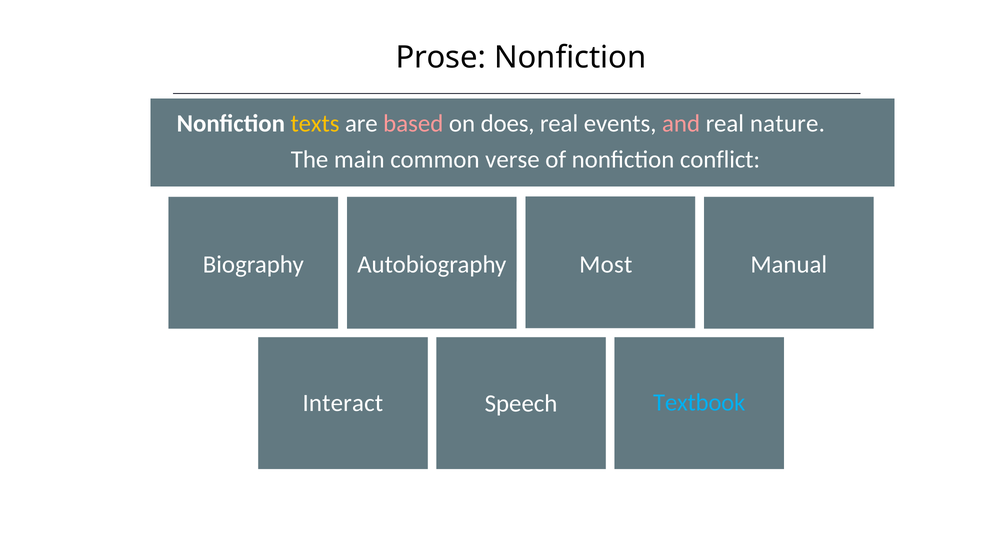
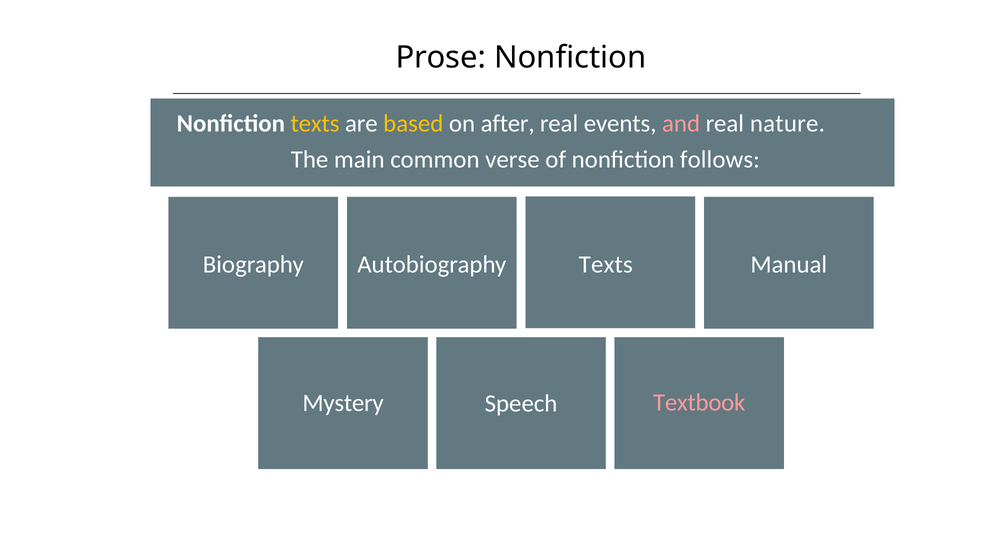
based colour: pink -> yellow
does: does -> after
conflict: conflict -> follows
Autobiography Most: Most -> Texts
Interact: Interact -> Mystery
Textbook colour: light blue -> pink
